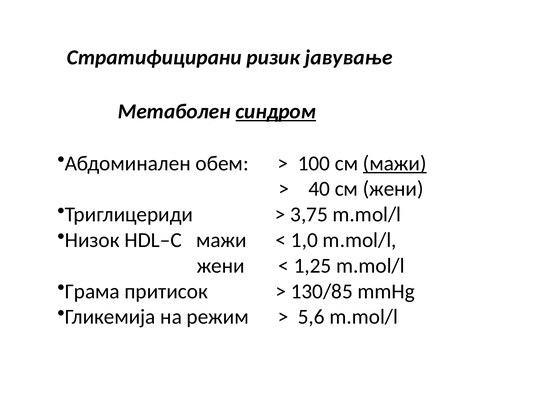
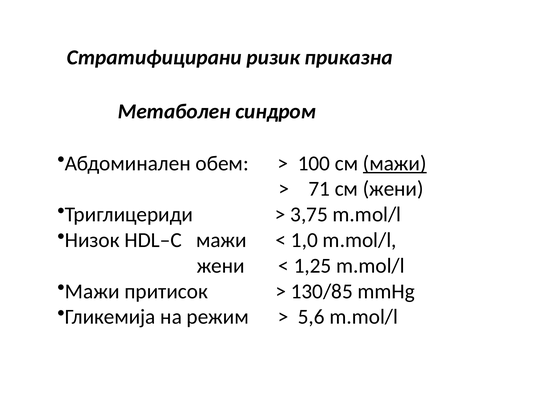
јавување: јавување -> приказна
синдром underline: present -> none
40: 40 -> 71
Грама at (92, 291): Грама -> Мажи
